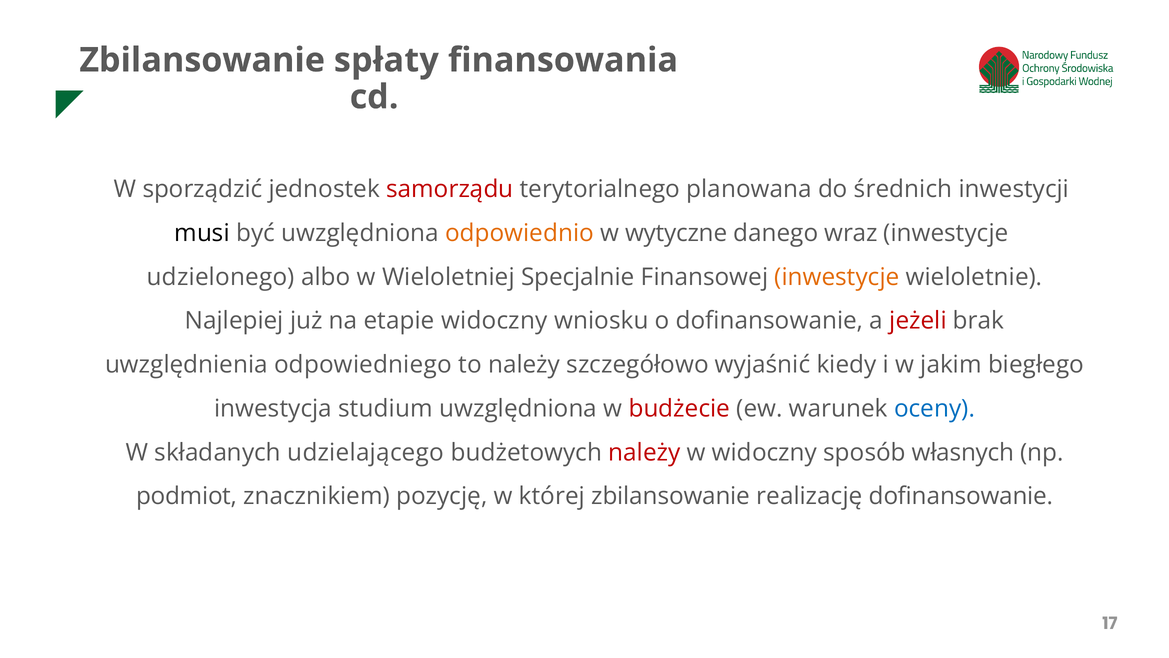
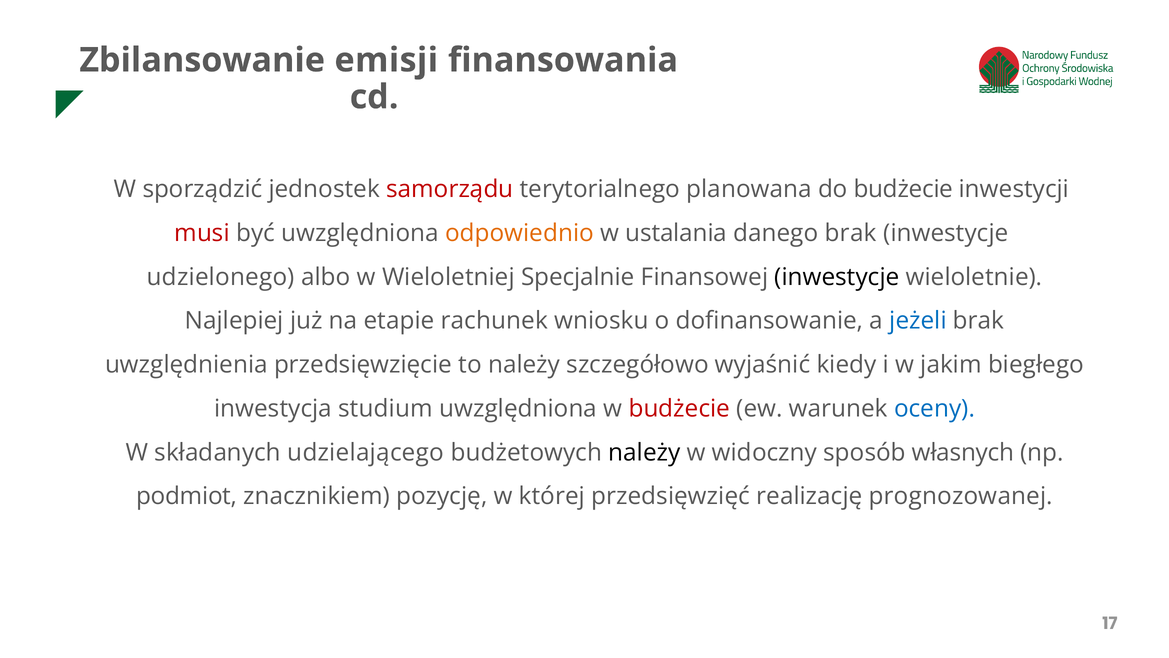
spłaty: spłaty -> emisji
do średnich: średnich -> budżecie
musi colour: black -> red
wytyczne: wytyczne -> ustalania
danego wraz: wraz -> brak
inwestycje at (837, 277) colour: orange -> black
etapie widoczny: widoczny -> rachunek
jeżeli colour: red -> blue
odpowiedniego: odpowiedniego -> przedsięwzięcie
należy at (644, 452) colour: red -> black
której zbilansowanie: zbilansowanie -> przedsięwzięć
realizację dofinansowanie: dofinansowanie -> prognozowanej
